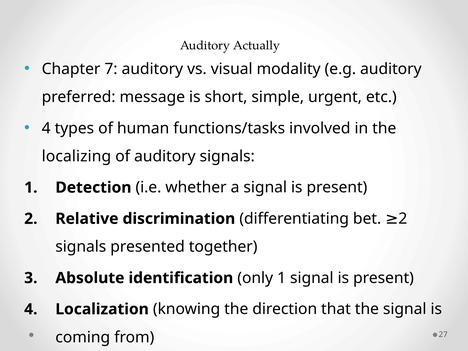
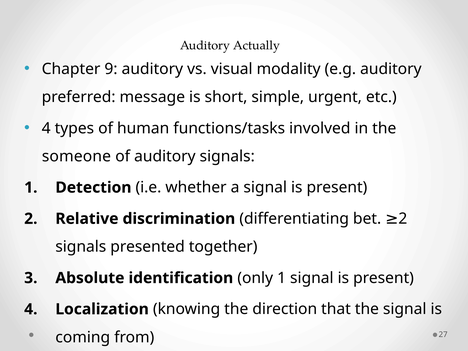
7: 7 -> 9
localizing: localizing -> someone
